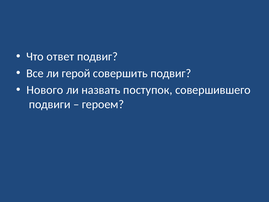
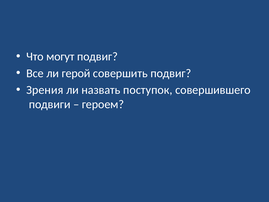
ответ: ответ -> могут
Нового: Нового -> Зрения
